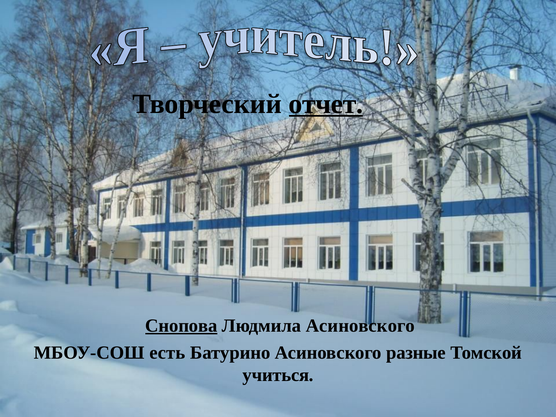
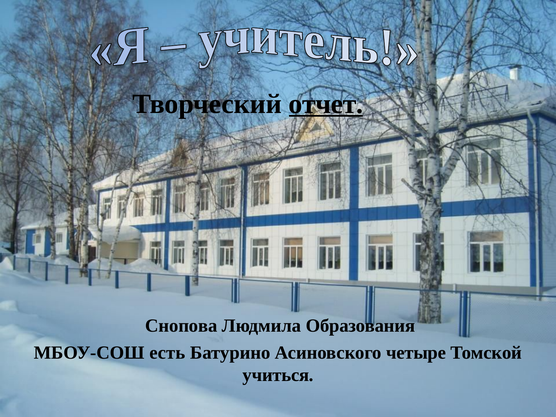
Снопова underline: present -> none
Людмила Асиновского: Асиновского -> Образования
разные: разные -> четыре
